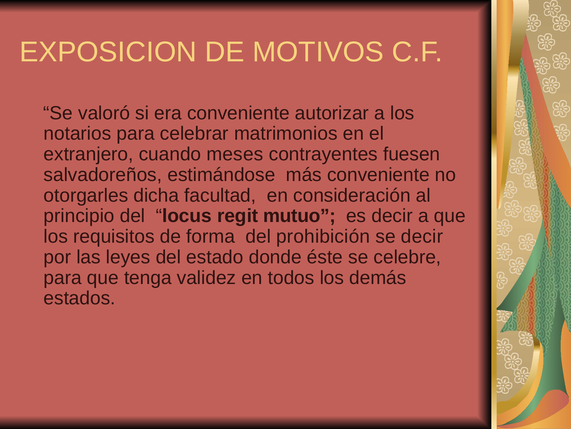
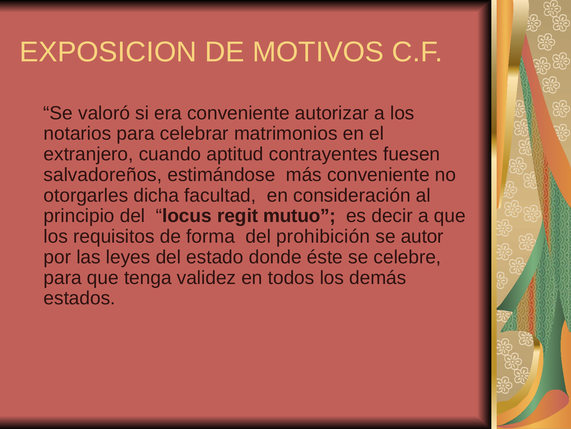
meses: meses -> aptitud
se decir: decir -> autor
